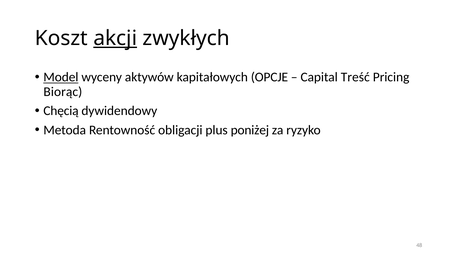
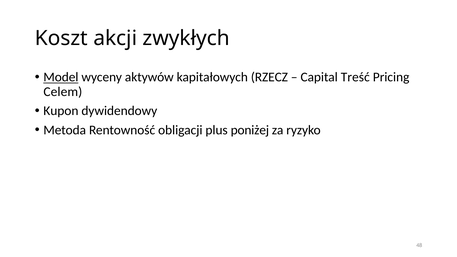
akcji underline: present -> none
OPCJE: OPCJE -> RZECZ
Biorąc: Biorąc -> Celem
Chęcią: Chęcią -> Kupon
